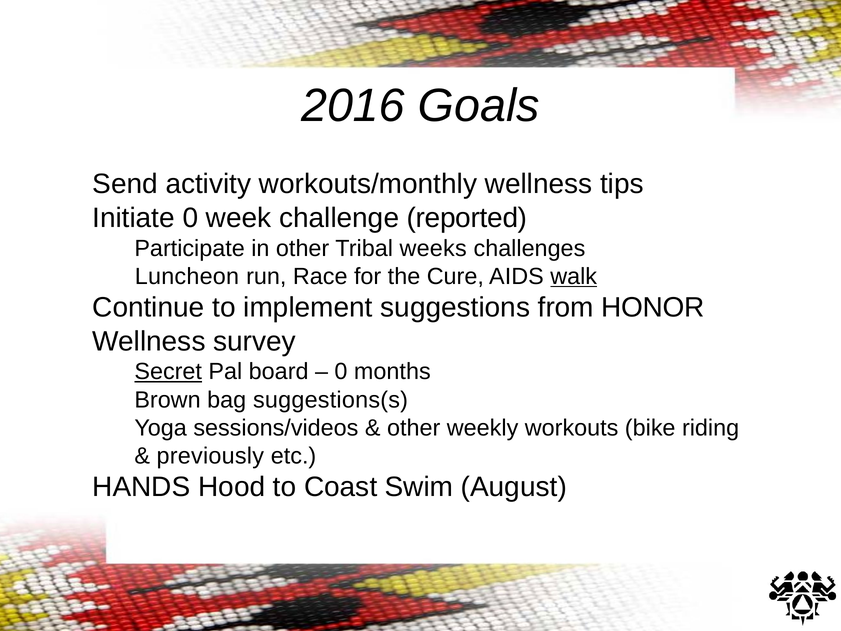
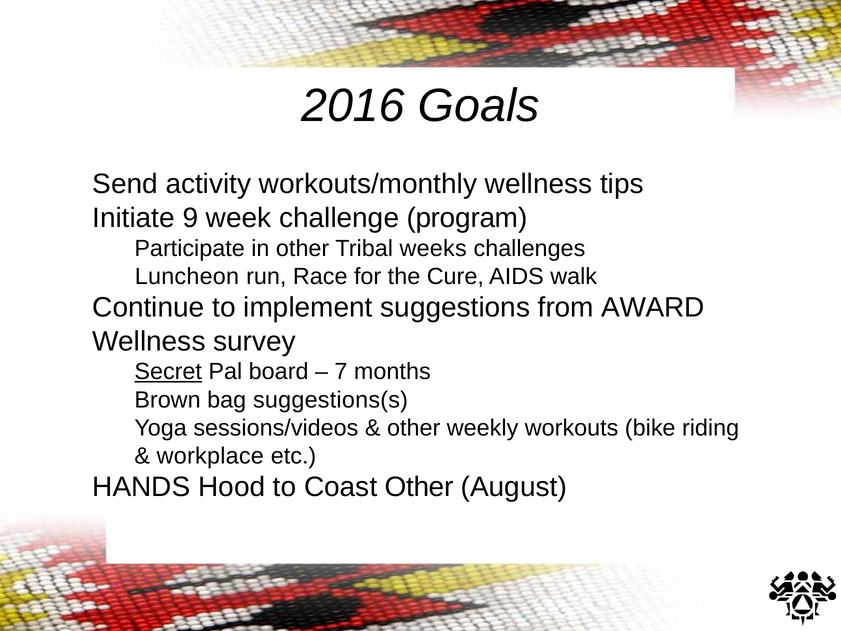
Initiate 0: 0 -> 9
reported: reported -> program
walk underline: present -> none
HONOR: HONOR -> AWARD
0 at (341, 372): 0 -> 7
previously: previously -> workplace
Coast Swim: Swim -> Other
